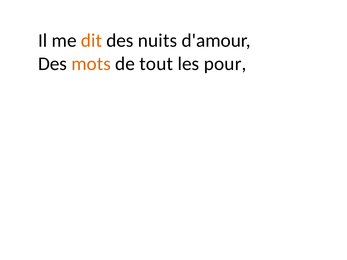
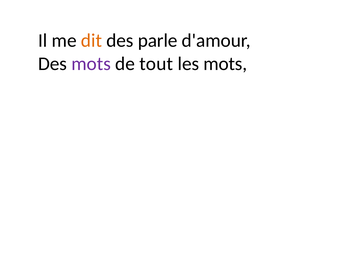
nuits: nuits -> parle
mots at (91, 64) colour: orange -> purple
les pour: pour -> mots
